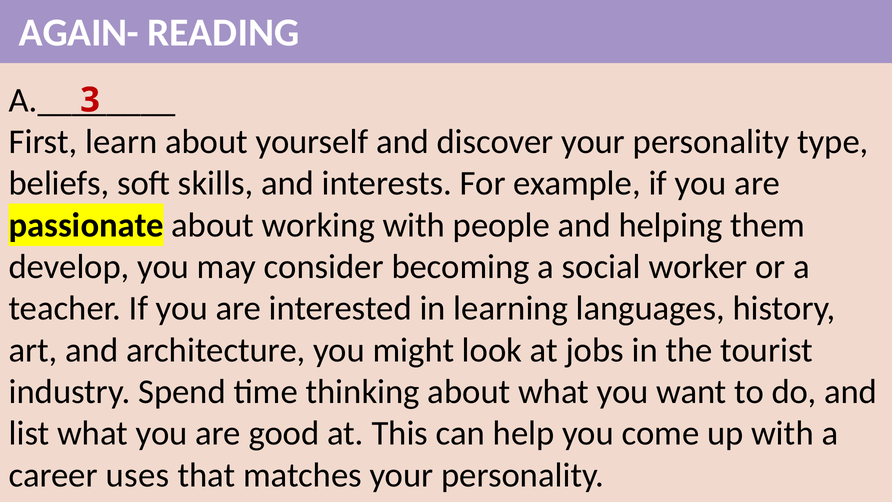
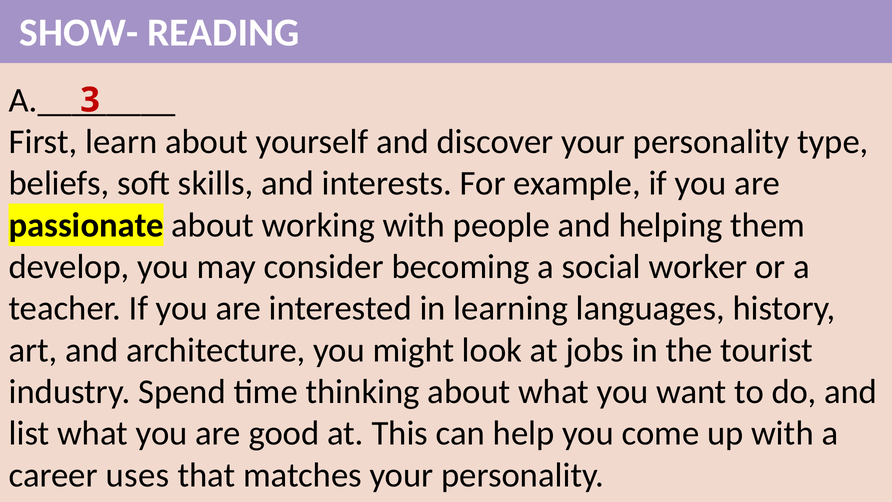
AGAIN-: AGAIN- -> SHOW-
